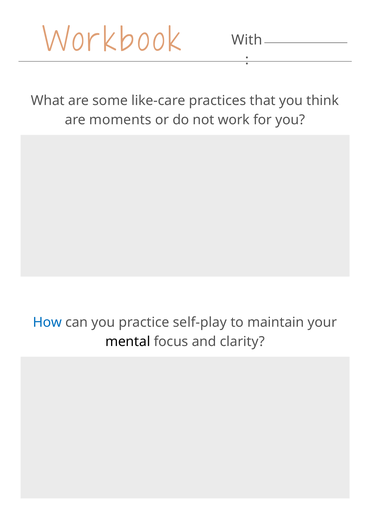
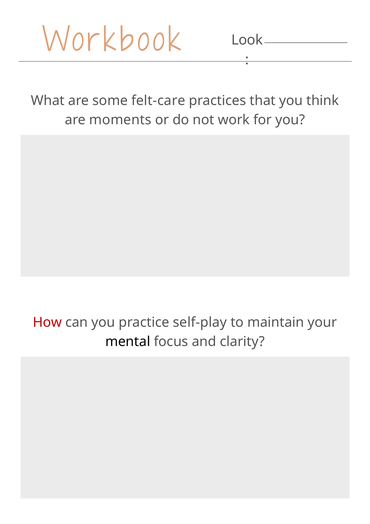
With: With -> Look
like-care: like-care -> felt-care
How colour: blue -> red
